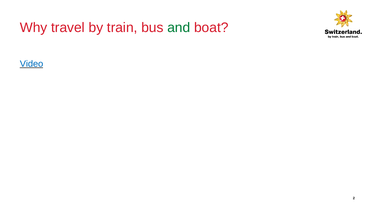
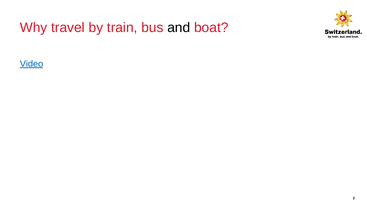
and colour: green -> black
